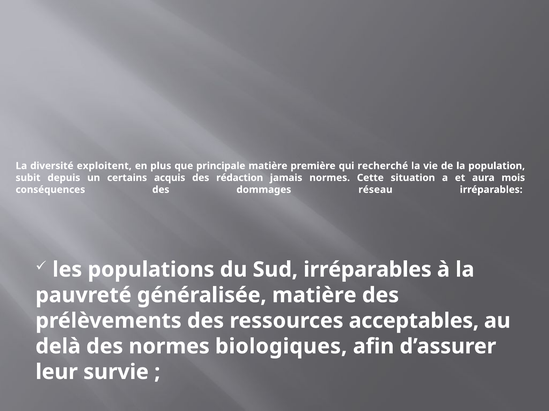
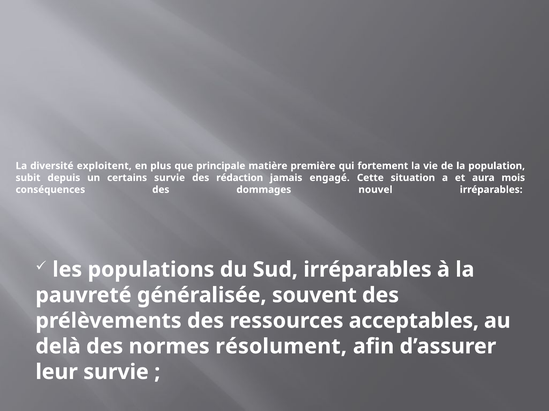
recherché: recherché -> fortement
certains acquis: acquis -> survie
jamais normes: normes -> engagé
réseau: réseau -> nouvel
généralisée matière: matière -> souvent
biologiques: biologiques -> résolument
